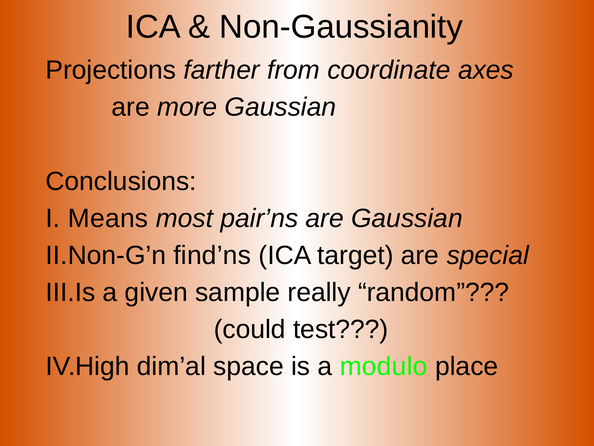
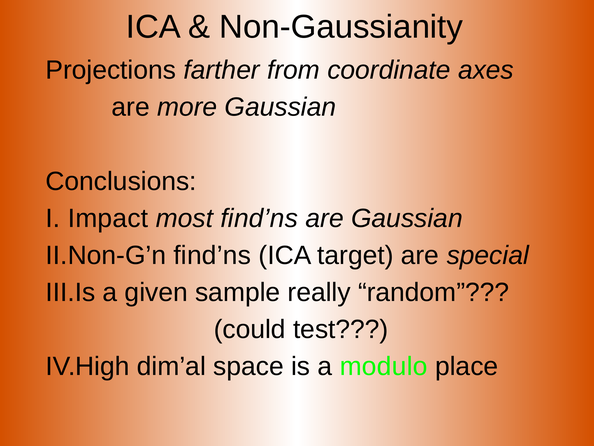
Means: Means -> Impact
most pair’ns: pair’ns -> find’ns
